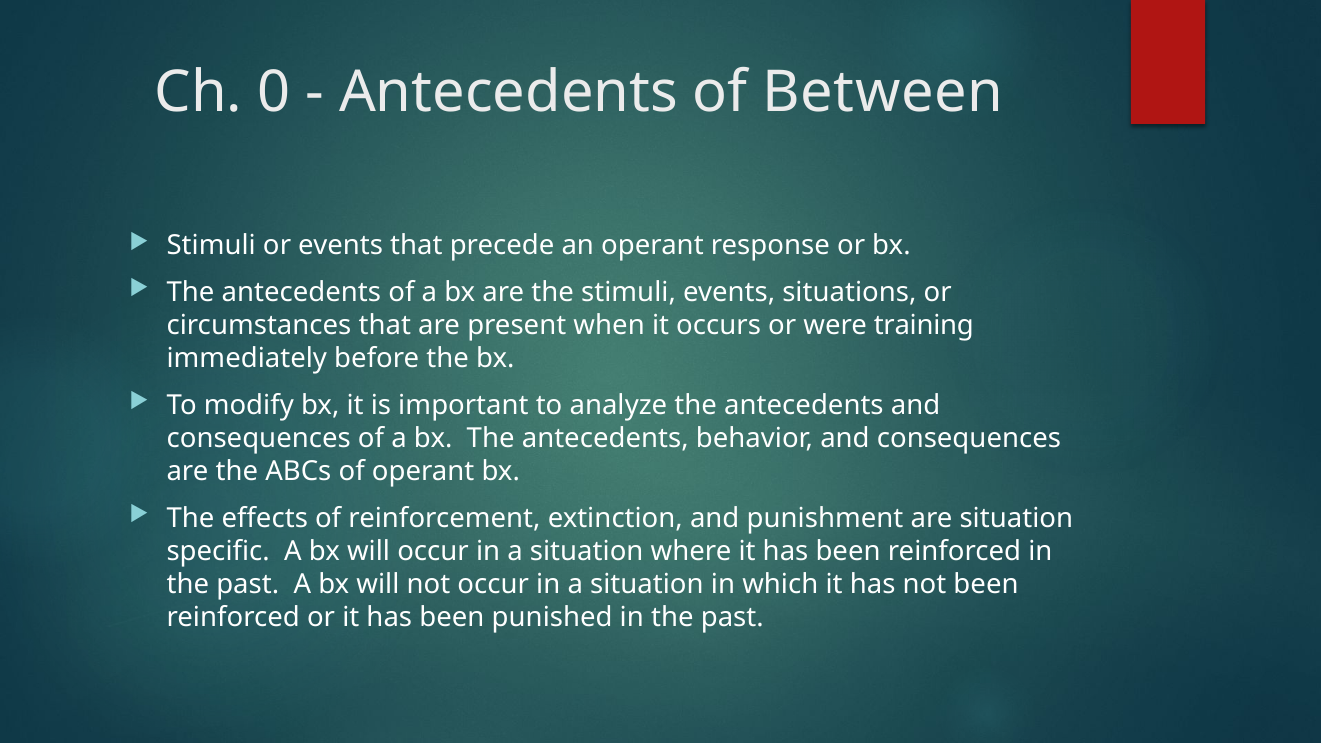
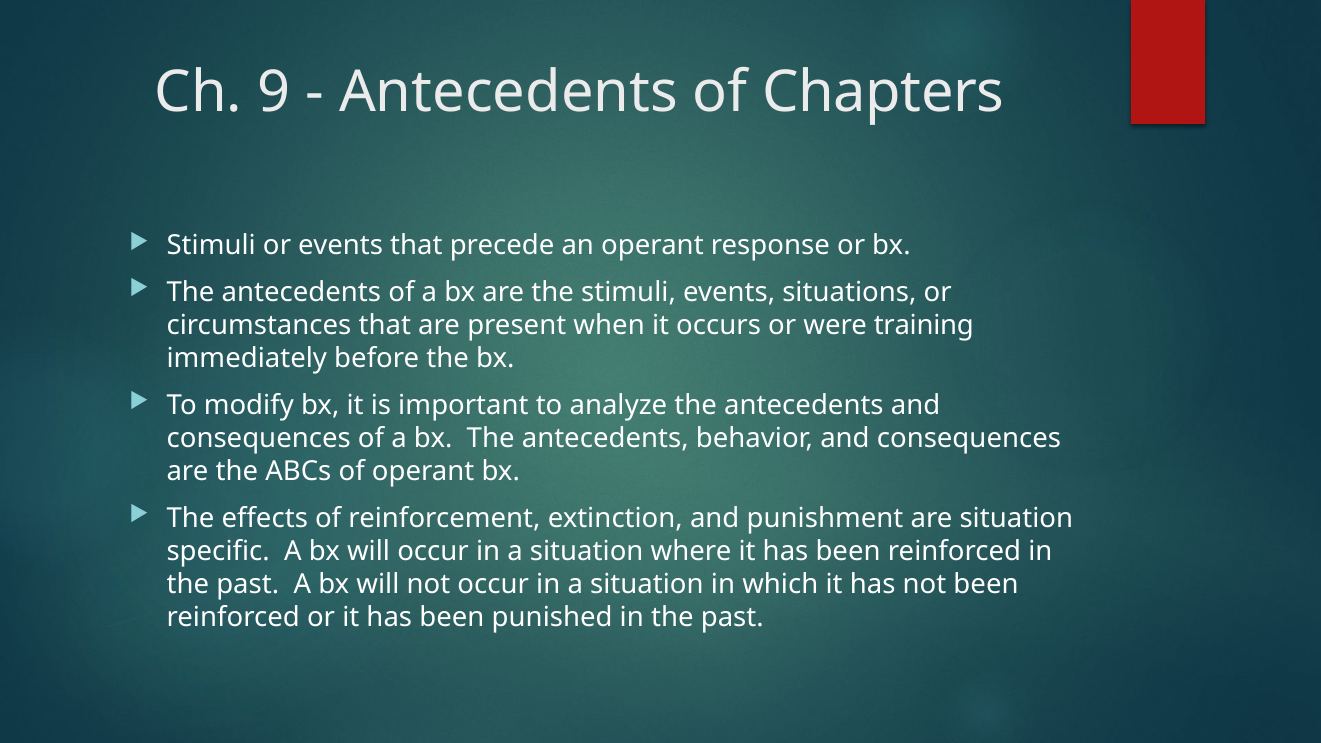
0: 0 -> 9
Between: Between -> Chapters
